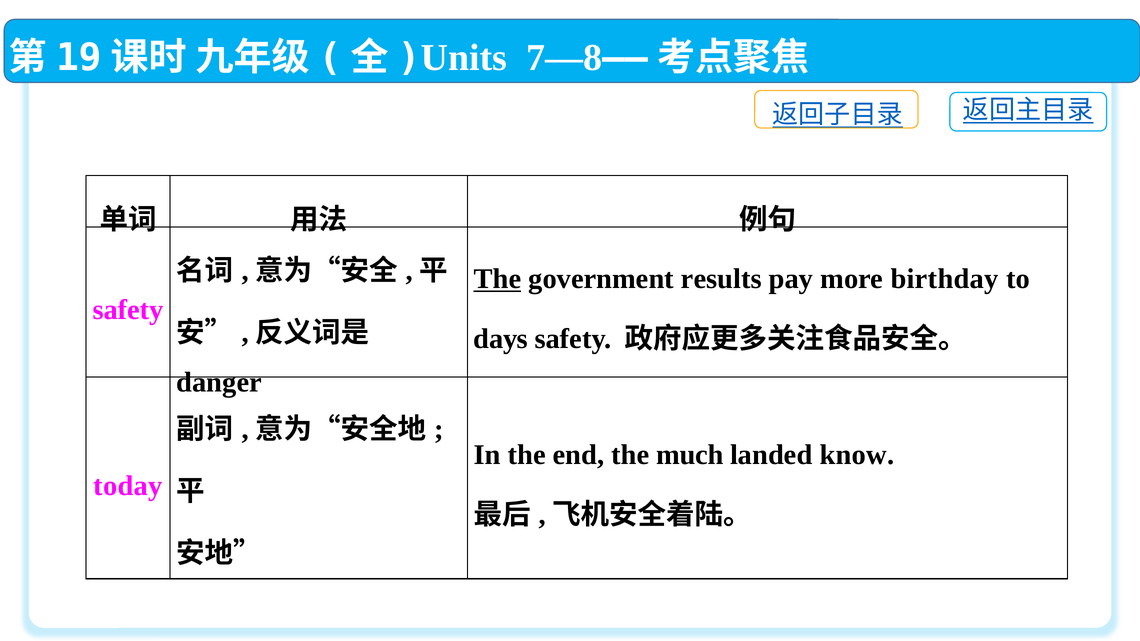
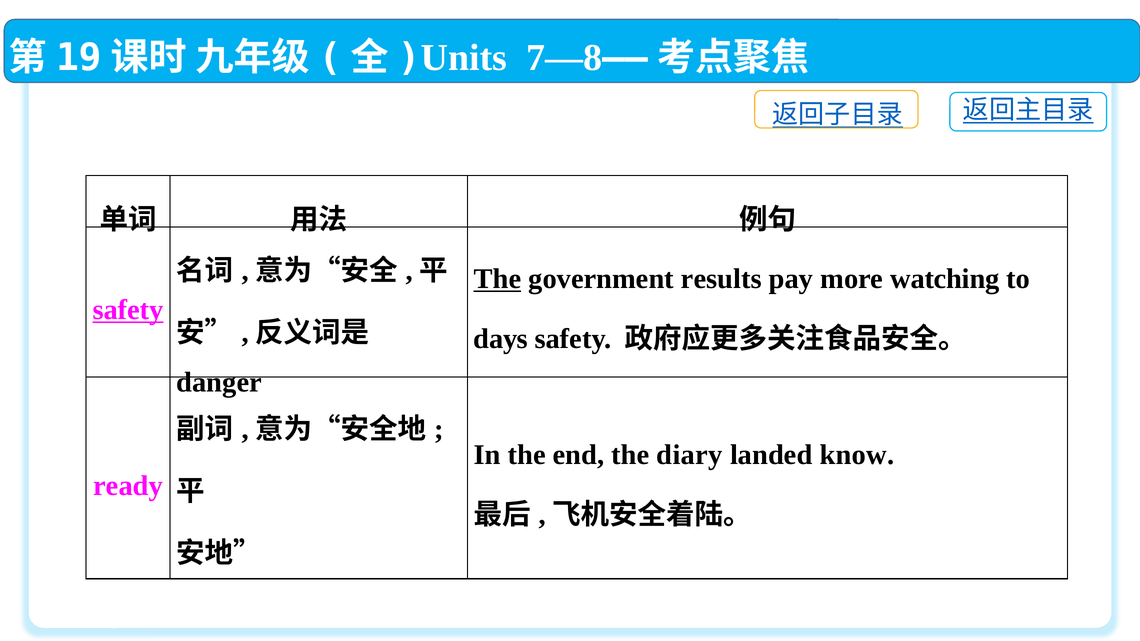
birthday: birthday -> watching
safety at (128, 310) underline: none -> present
much: much -> diary
today: today -> ready
